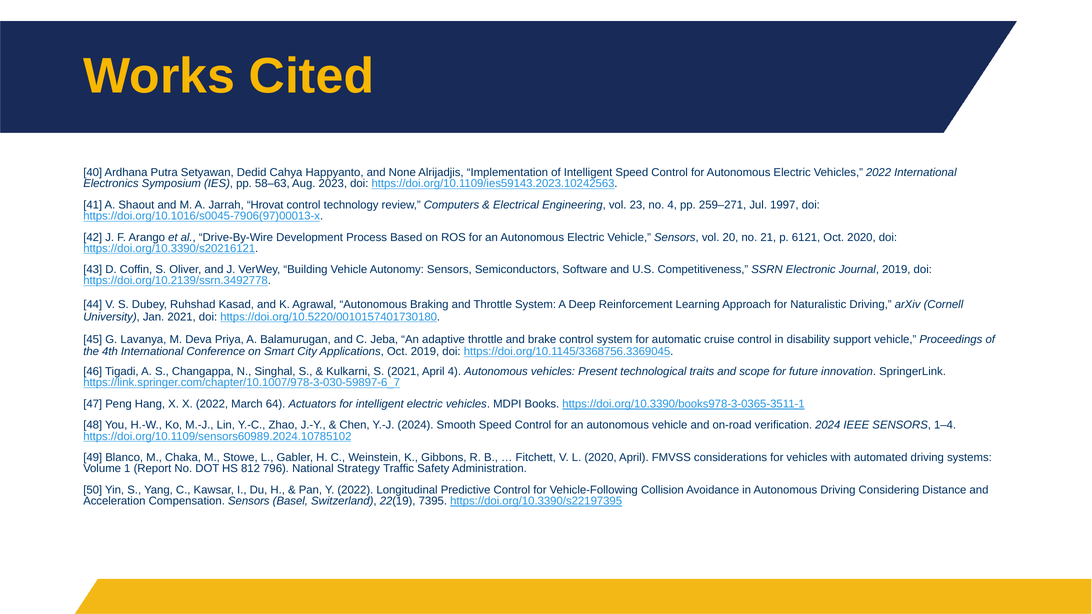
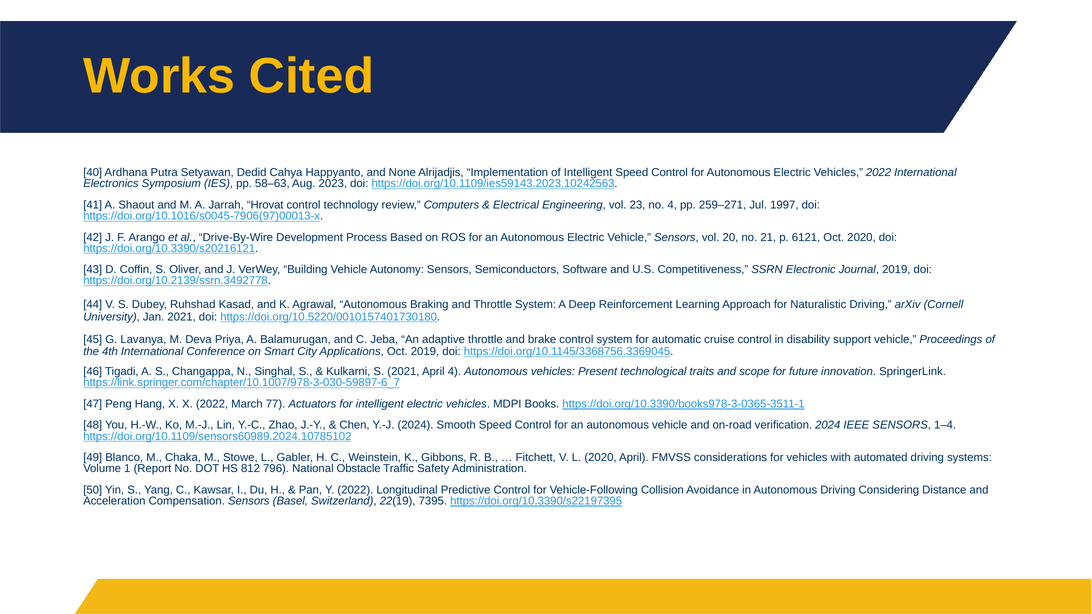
64: 64 -> 77
Strategy: Strategy -> Obstacle
